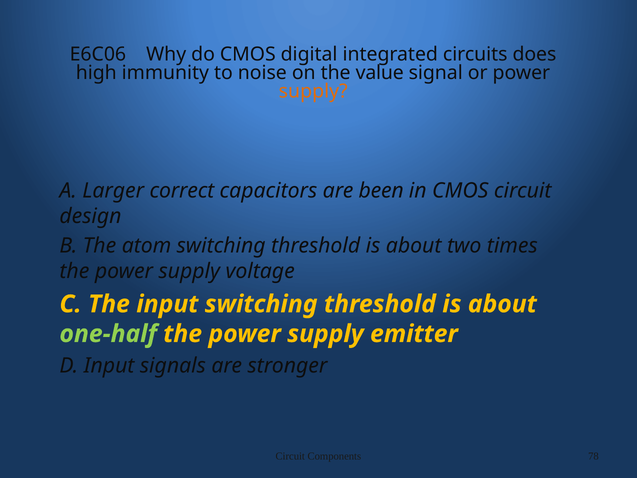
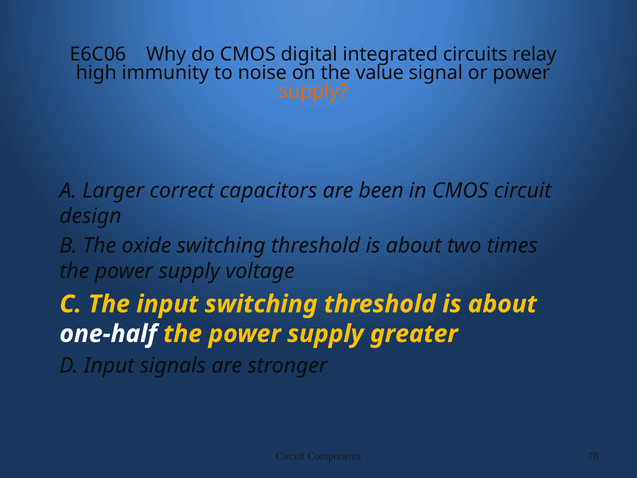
does: does -> relay
atom: atom -> oxide
one-half colour: light green -> white
emitter: emitter -> greater
